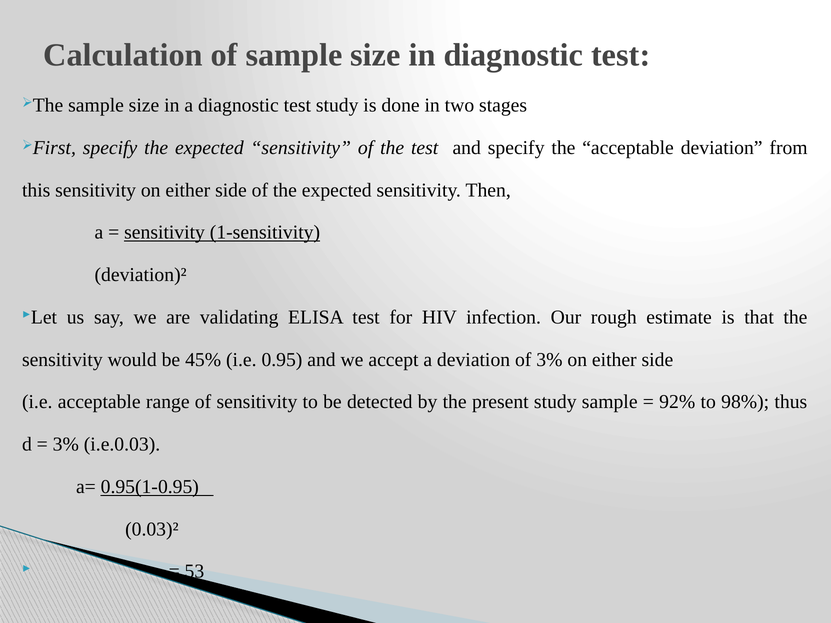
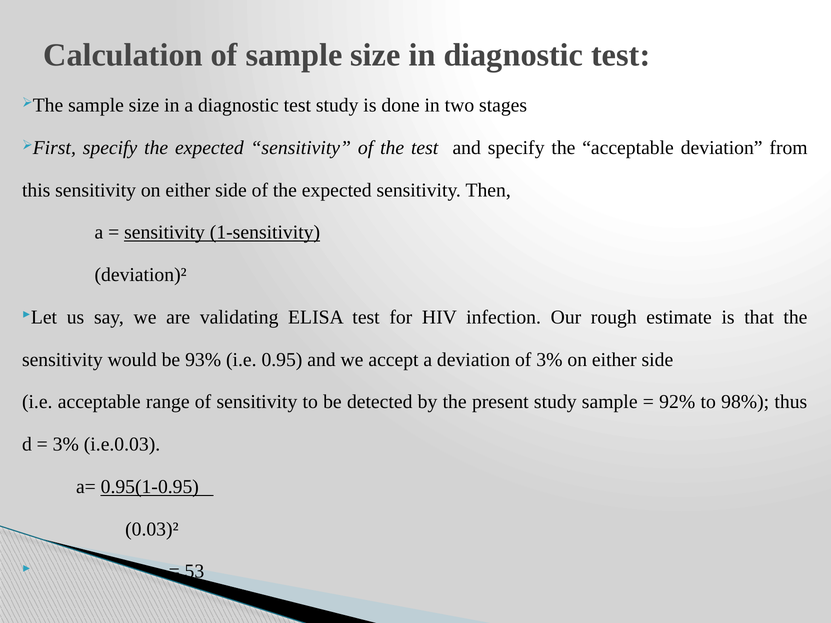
45%: 45% -> 93%
